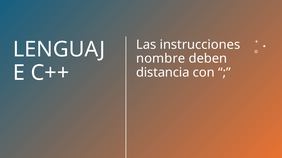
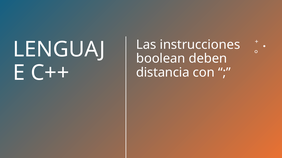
nombre: nombre -> boolean
